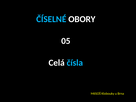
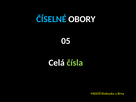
čísla colour: light blue -> light green
